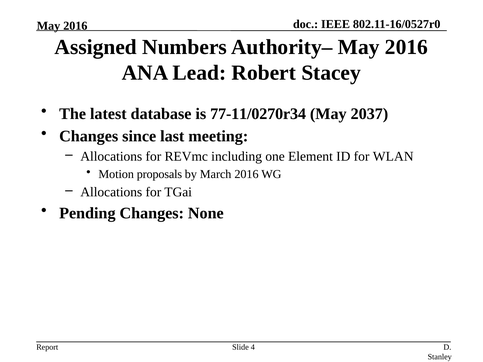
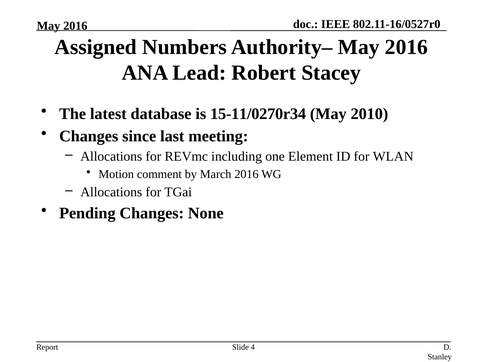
77-11/0270r34: 77-11/0270r34 -> 15-11/0270r34
2037: 2037 -> 2010
proposals: proposals -> comment
